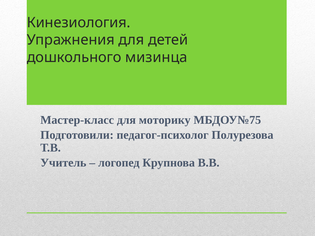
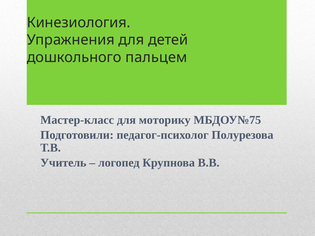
мизинца: мизинца -> пальцем
